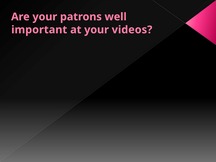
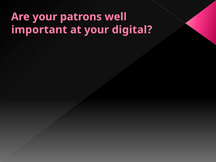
videos: videos -> digital
